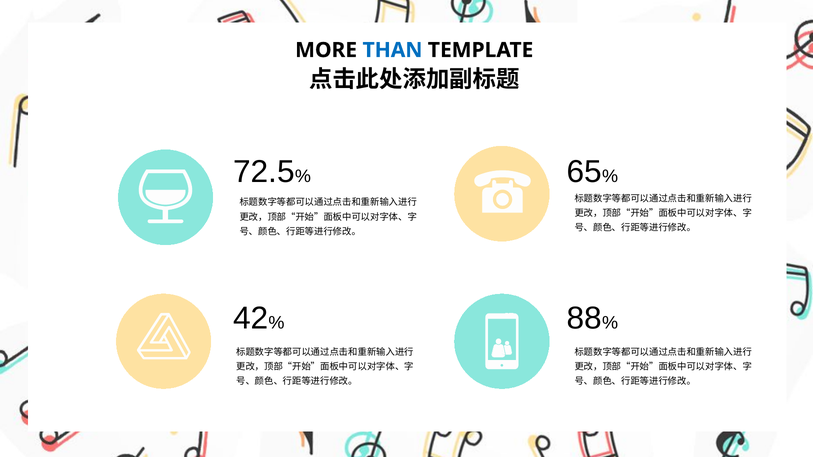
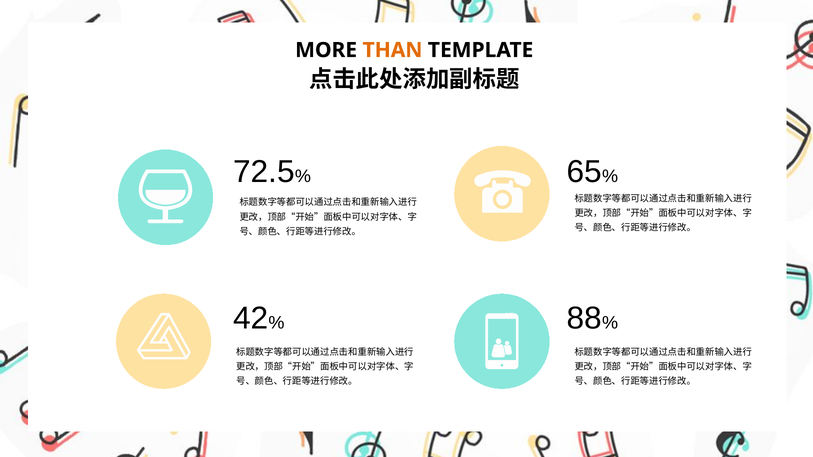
THAN colour: blue -> orange
